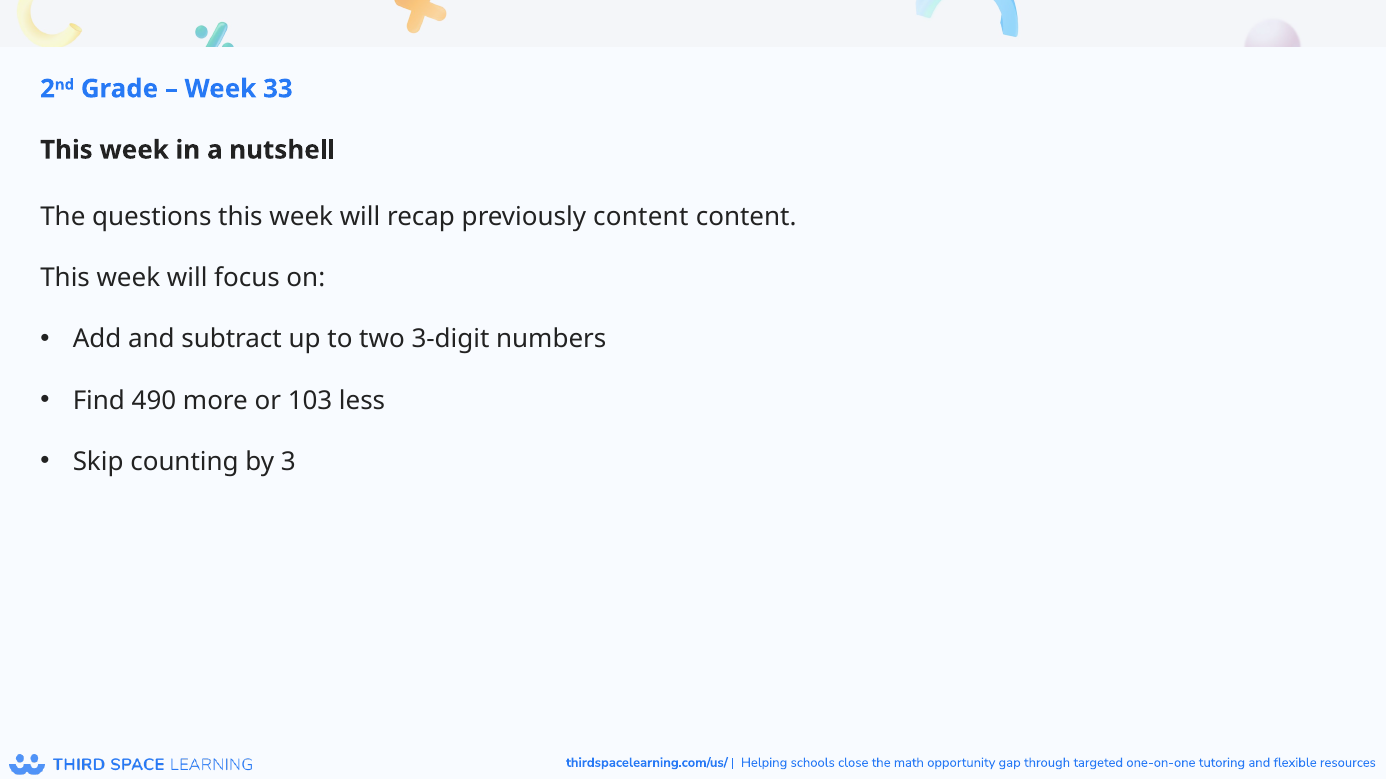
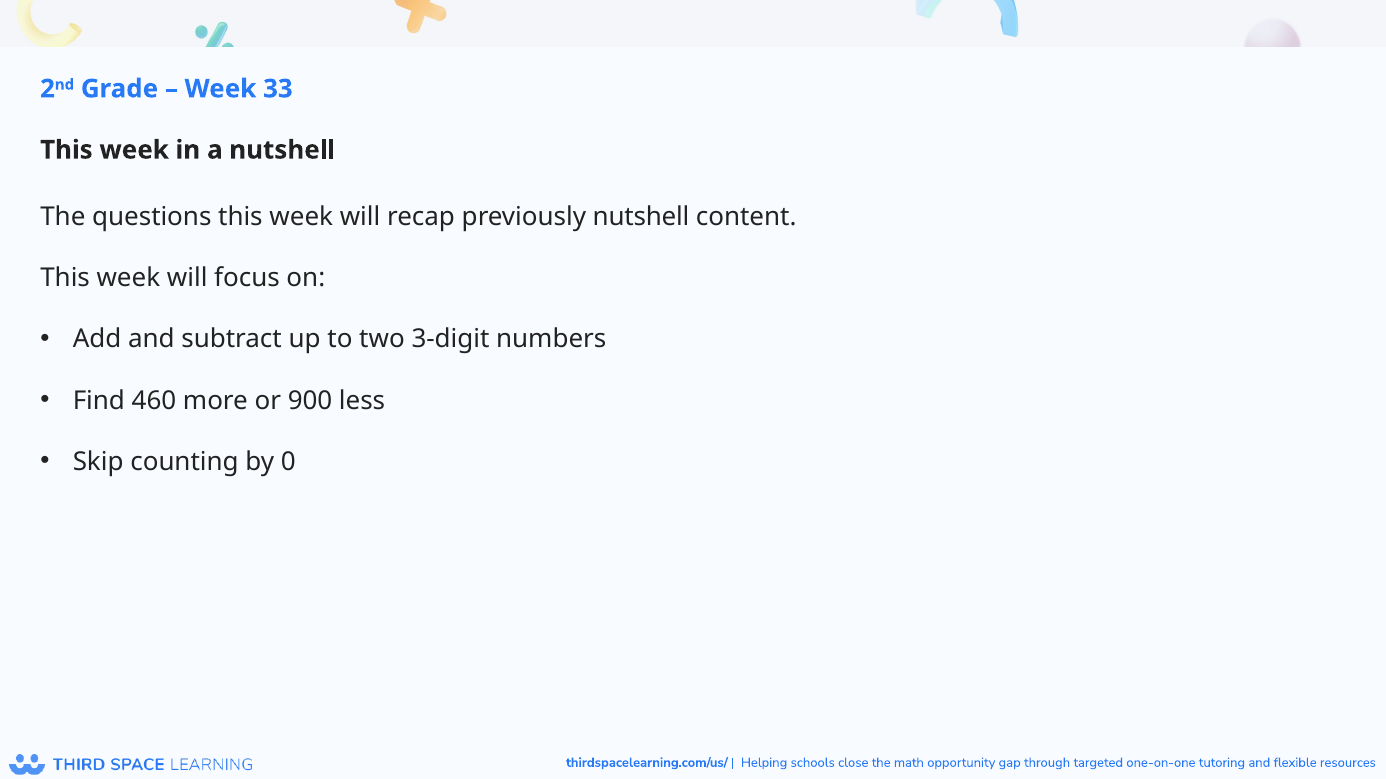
previously content: content -> nutshell
490: 490 -> 460
103: 103 -> 900
3: 3 -> 0
